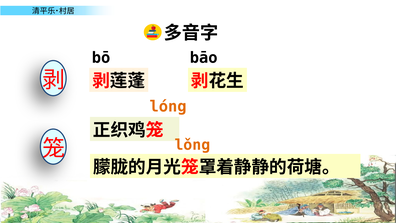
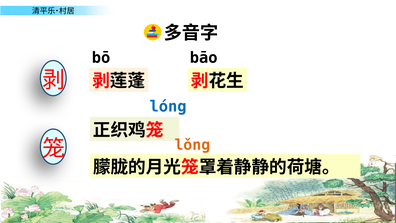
lóng colour: orange -> blue
